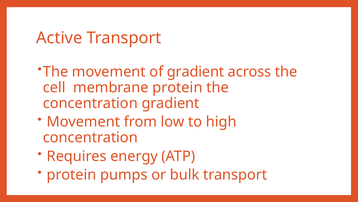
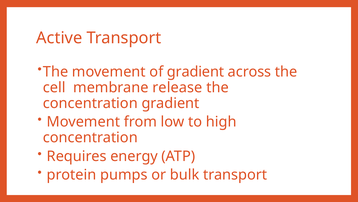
membrane protein: protein -> release
